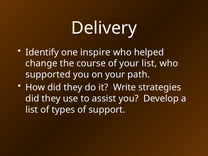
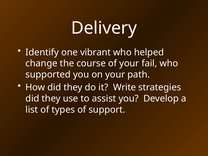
inspire: inspire -> vibrant
your list: list -> fail
